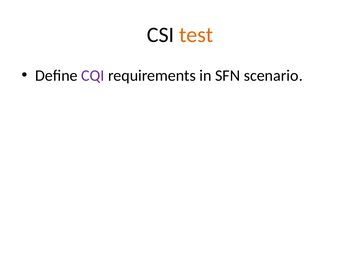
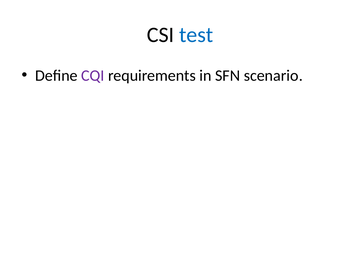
test colour: orange -> blue
